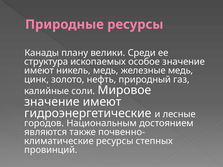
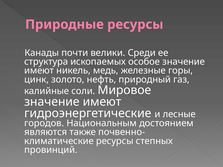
плану: плану -> почти
железные медь: медь -> горы
